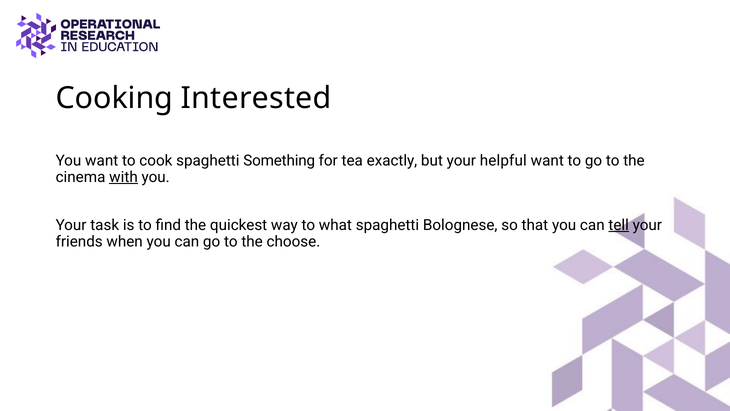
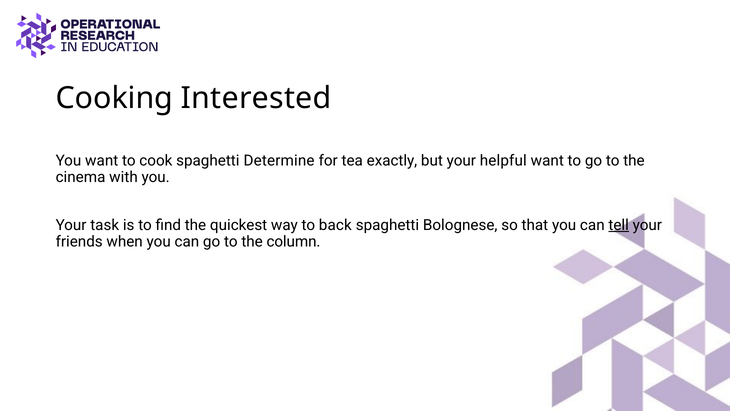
Something: Something -> Determine
with underline: present -> none
what: what -> back
choose: choose -> column
